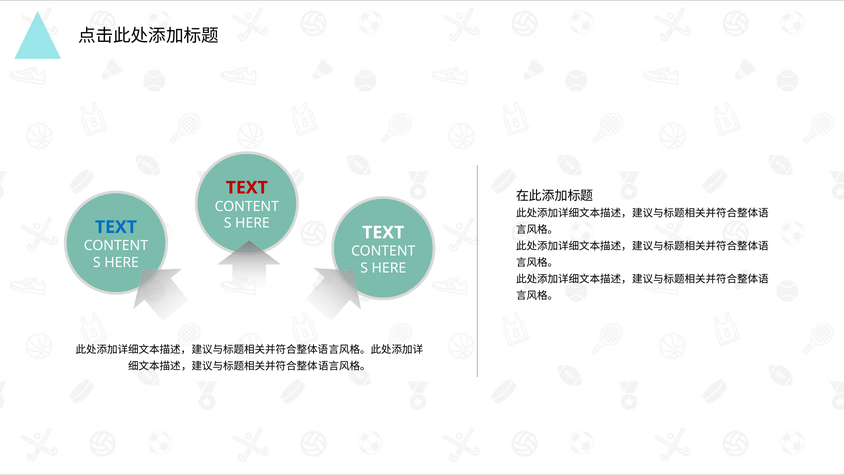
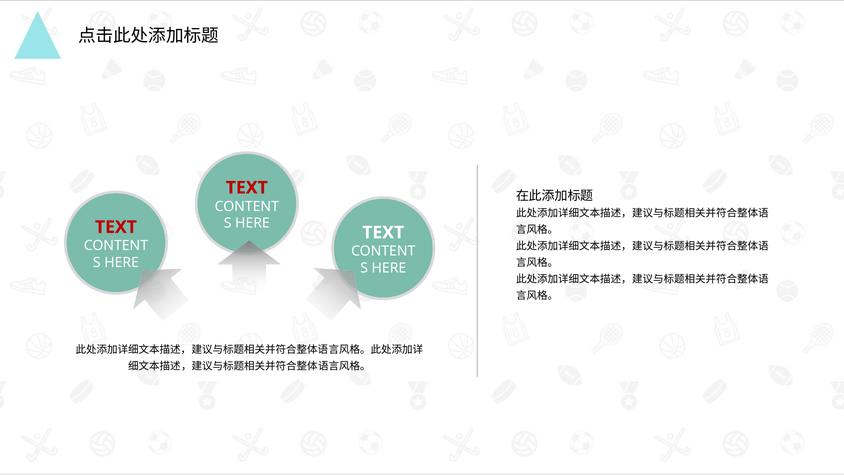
TEXT at (116, 227) colour: blue -> red
